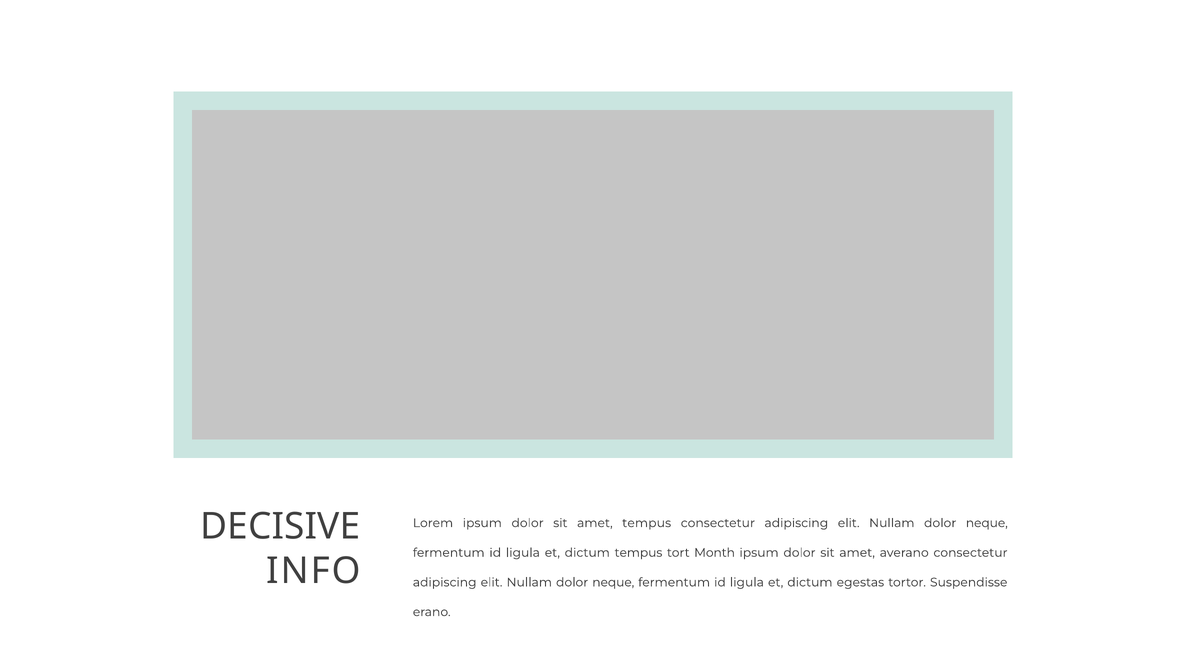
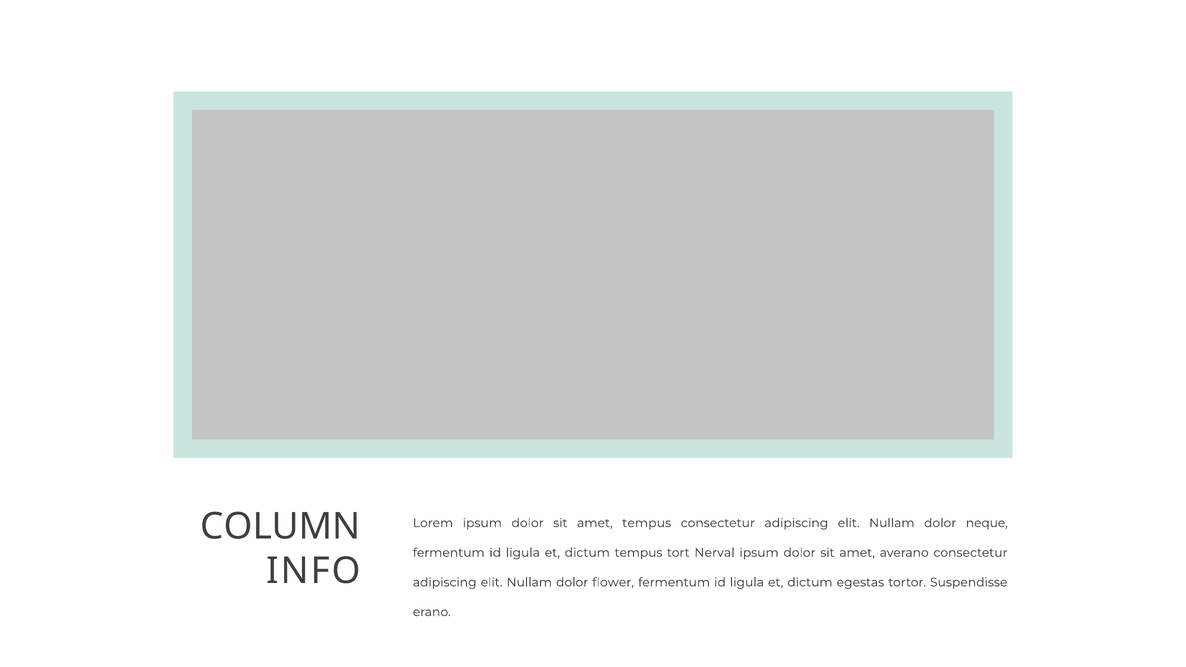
DECISIVE: DECISIVE -> COLUMN
Month: Month -> Nerval
neque at (613, 582): neque -> flower
